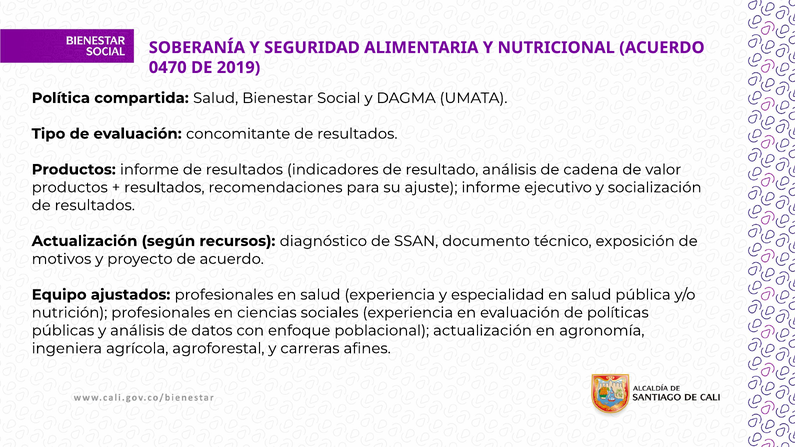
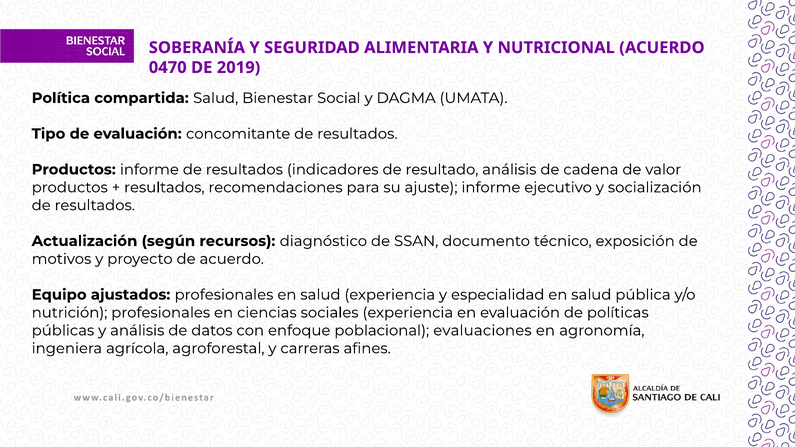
poblacional actualización: actualización -> evaluaciones
